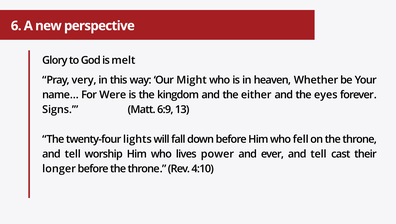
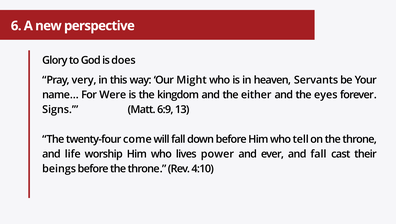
melt: melt -> does
Whether: Whether -> Servants
lights: lights -> come
fell: fell -> tell
tell at (73, 154): tell -> life
ever and tell: tell -> fall
longer: longer -> beings
